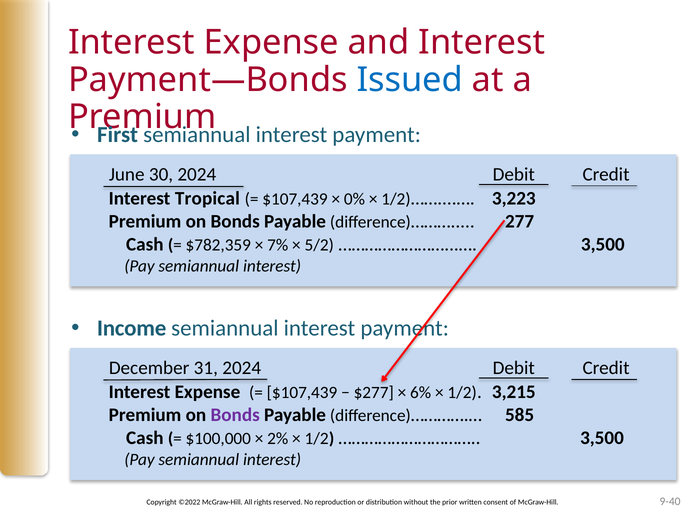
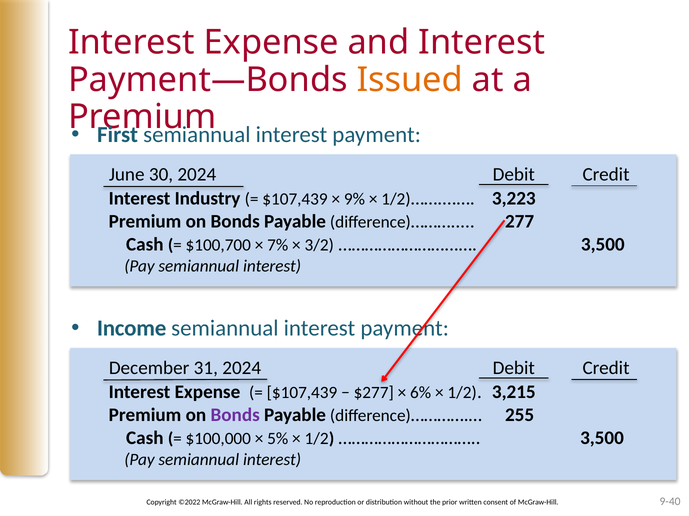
Issued colour: blue -> orange
Tropical: Tropical -> Industry
0%: 0% -> 9%
$782,359: $782,359 -> $100,700
5/2: 5/2 -> 3/2
585: 585 -> 255
2%: 2% -> 5%
